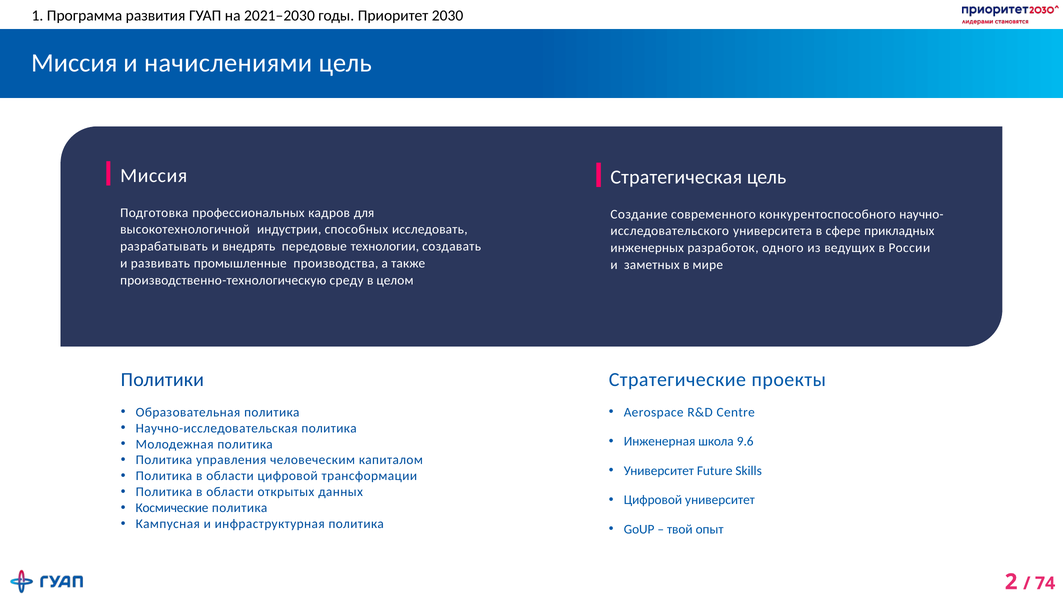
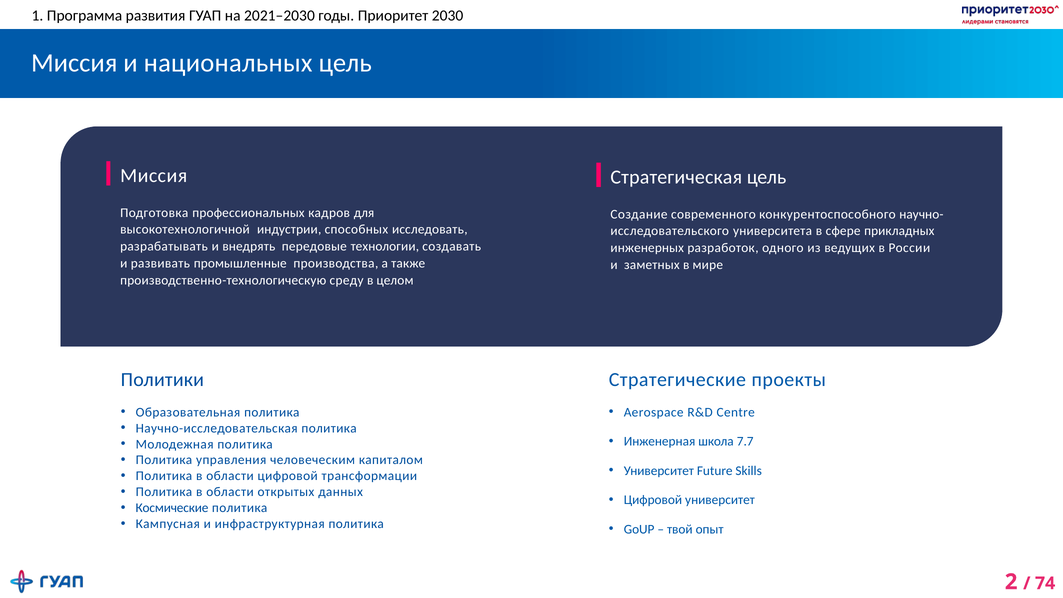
начислениями: начислениями -> национальных
9.6: 9.6 -> 7.7
